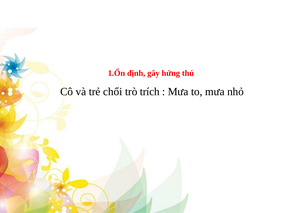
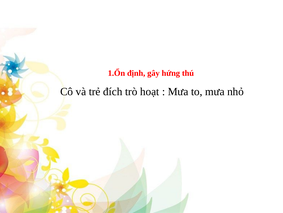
chổi: chổi -> đích
trích: trích -> hoạt
